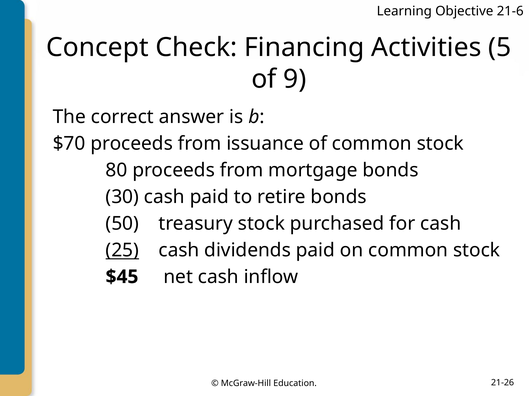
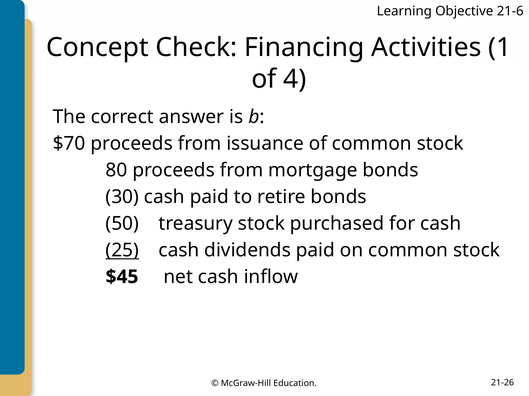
5: 5 -> 1
9: 9 -> 4
